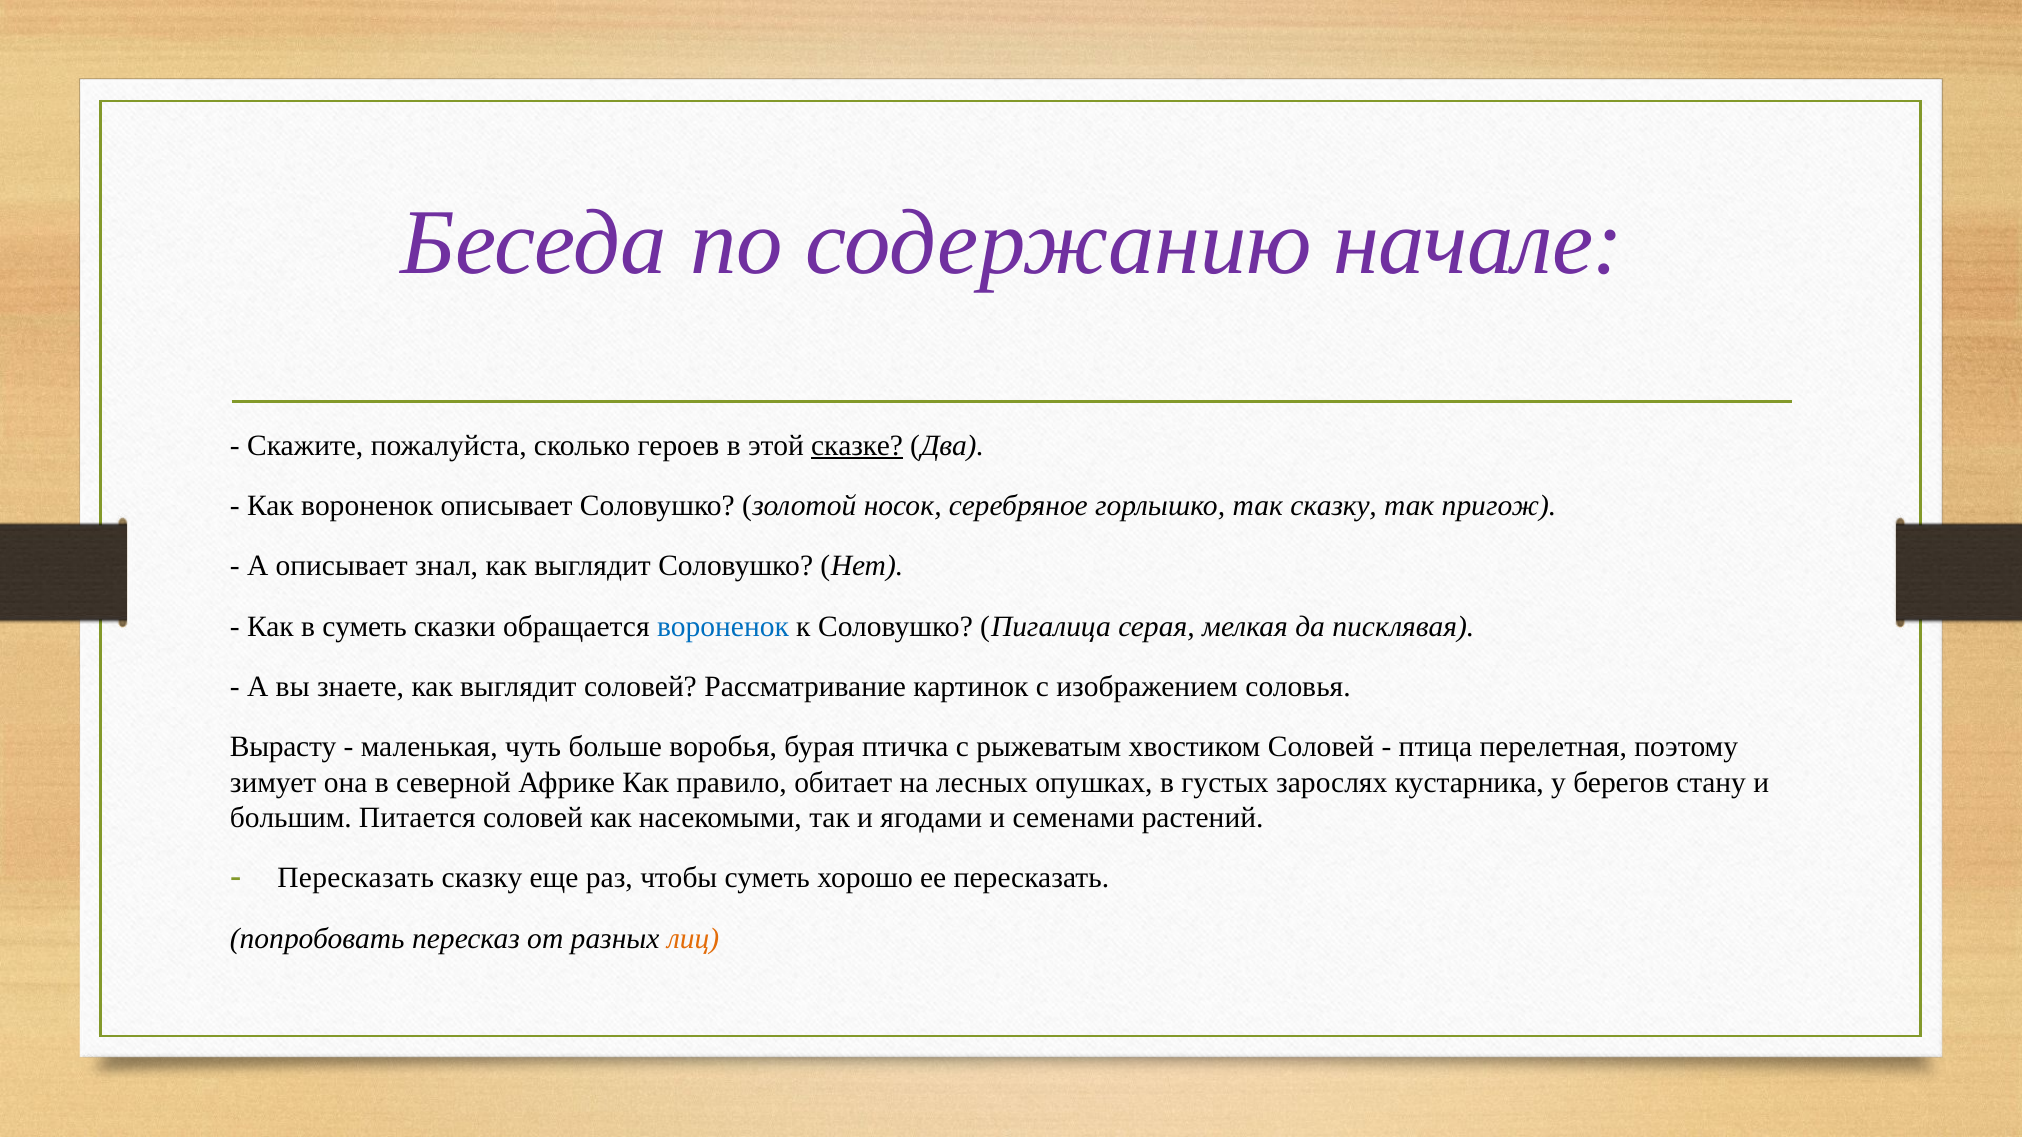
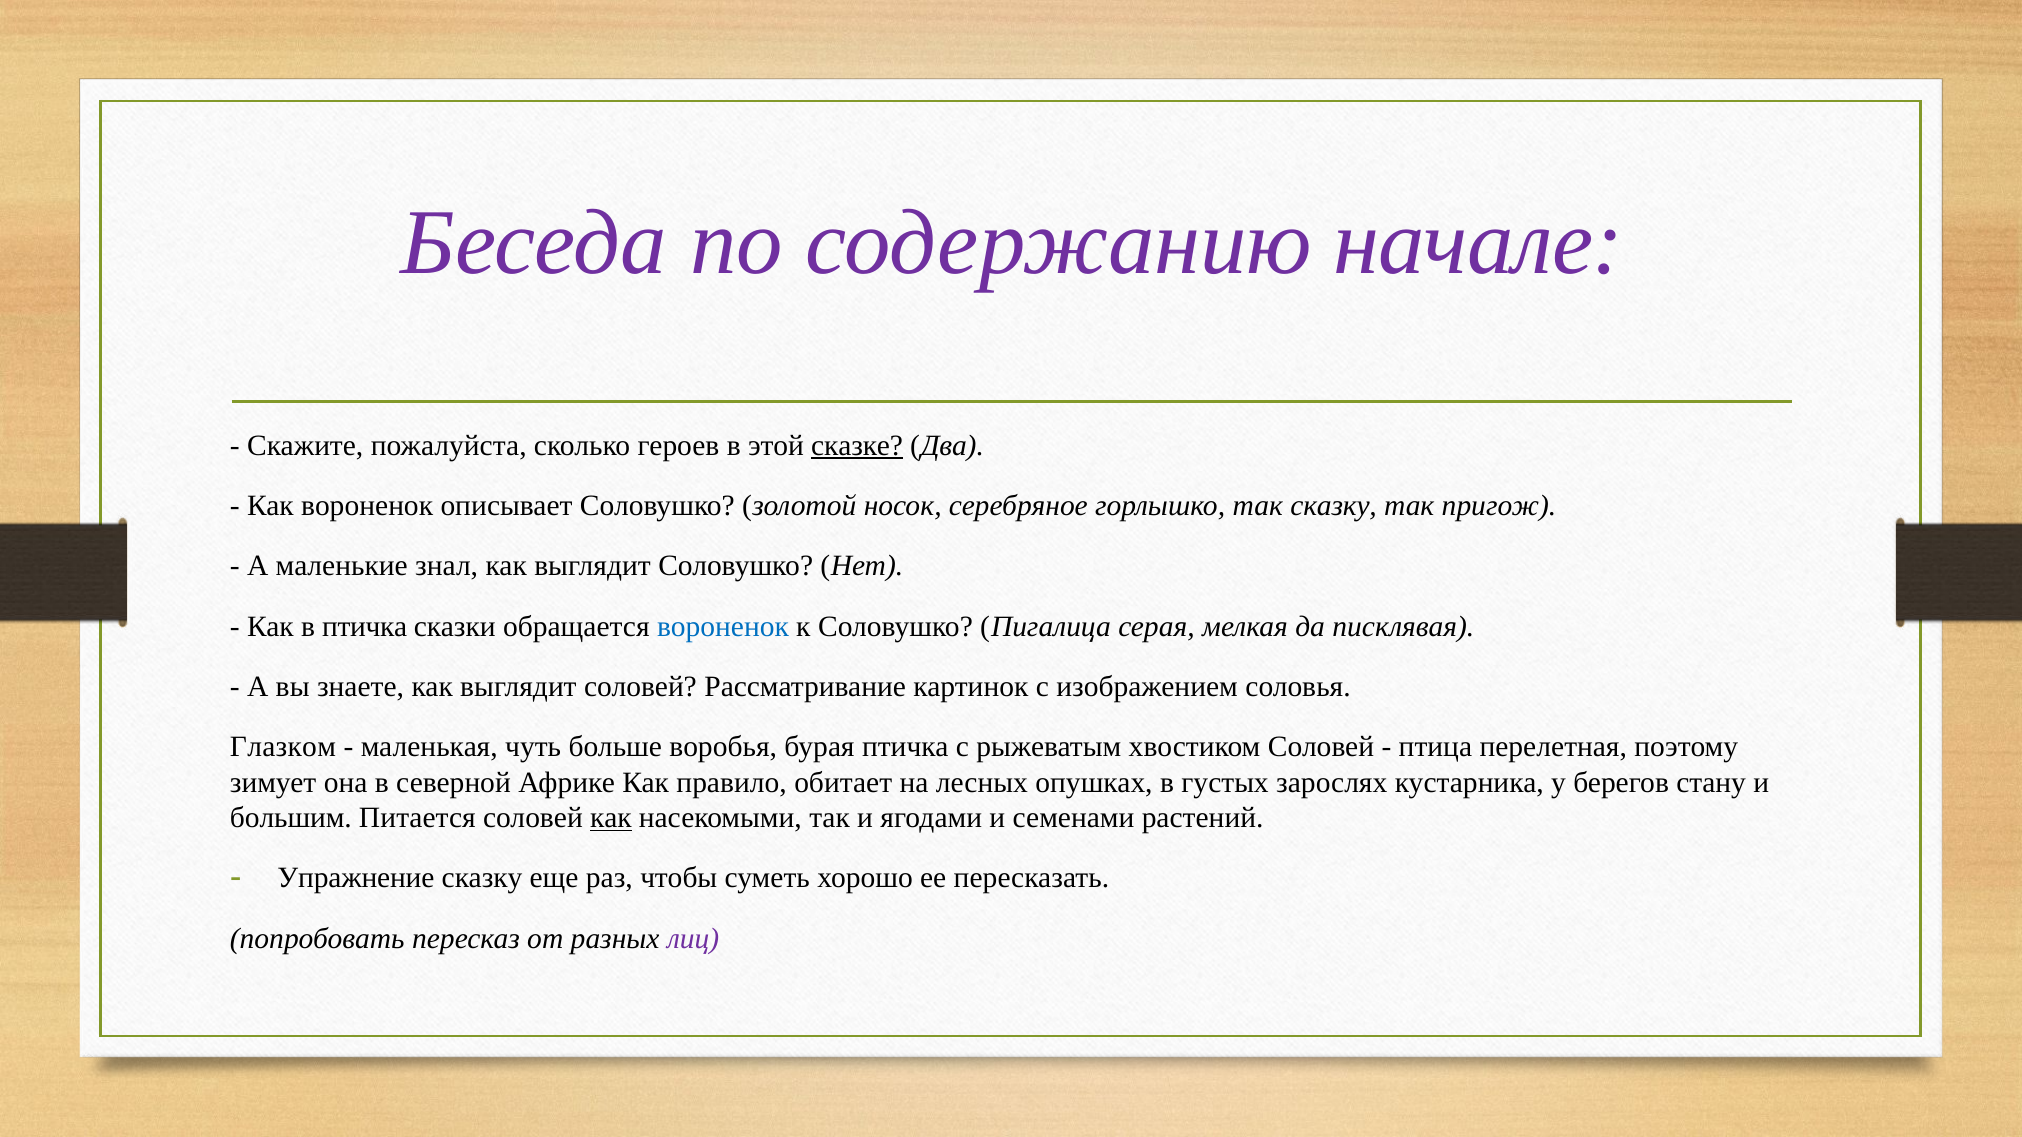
А описывает: описывает -> маленькие
в суметь: суметь -> птичка
Вырасту: Вырасту -> Глазком
как at (611, 818) underline: none -> present
Пересказать at (356, 878): Пересказать -> Упражнение
лиц colour: orange -> purple
